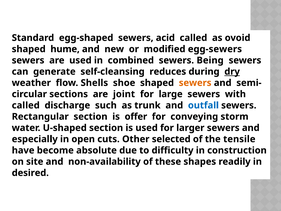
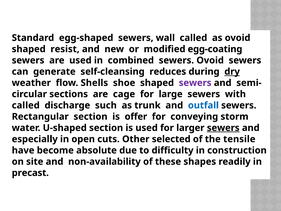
acid: acid -> wall
hume: hume -> resist
egg-sewers: egg-sewers -> egg-coating
sewers Being: Being -> Ovoid
sewers at (195, 83) colour: orange -> purple
joint: joint -> cage
sewers at (223, 128) underline: none -> present
desired: desired -> precast
